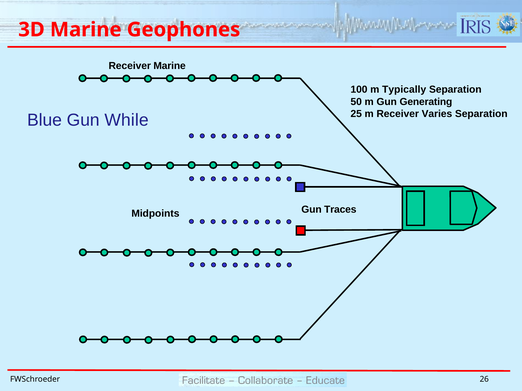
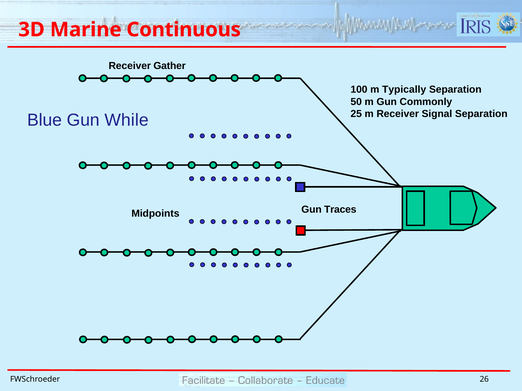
Geophones: Geophones -> Continuous
Receiver Marine: Marine -> Gather
Generating: Generating -> Commonly
Varies: Varies -> Signal
